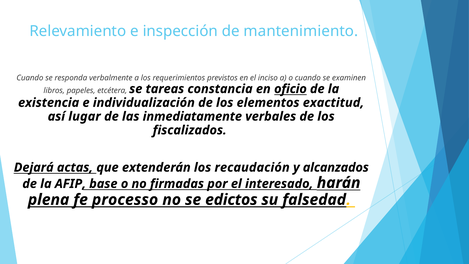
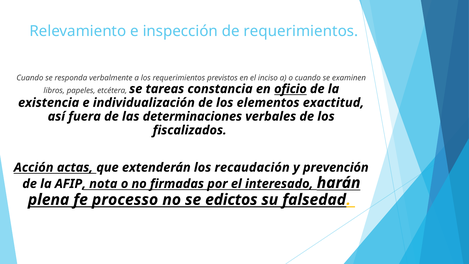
de mantenimiento: mantenimiento -> requerimientos
lugar: lugar -> fuera
inmediatamente: inmediatamente -> determinaciones
Dejará: Dejará -> Acción
alcanzados: alcanzados -> prevención
base: base -> nota
